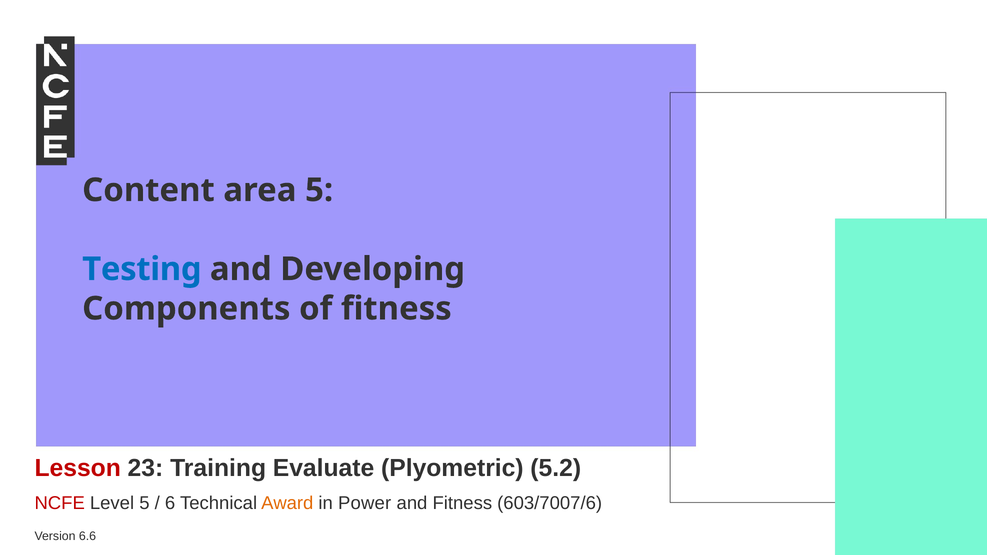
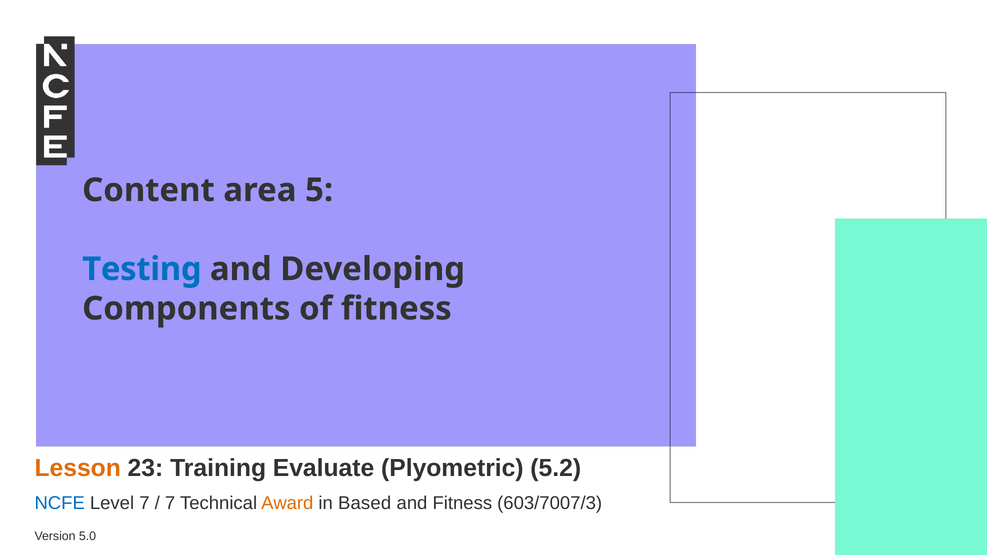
Lesson colour: red -> orange
NCFE colour: red -> blue
Level 5: 5 -> 7
6 at (170, 503): 6 -> 7
Power: Power -> Based
603/7007/6: 603/7007/6 -> 603/7007/3
6.6: 6.6 -> 5.0
